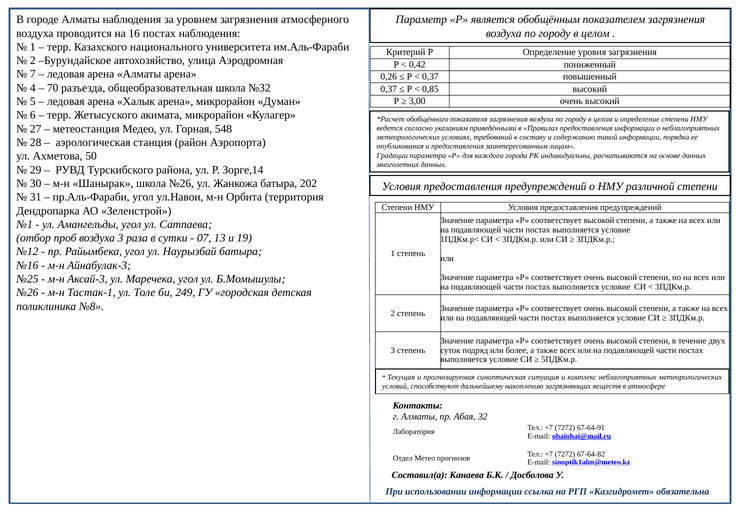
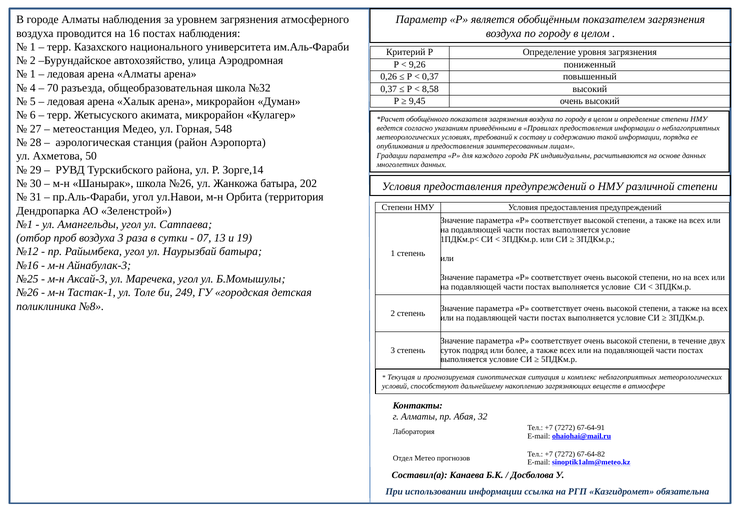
0,42: 0,42 -> 9,26
7 at (33, 74): 7 -> 1
0,85: 0,85 -> 8,58
3,00: 3,00 -> 9,45
